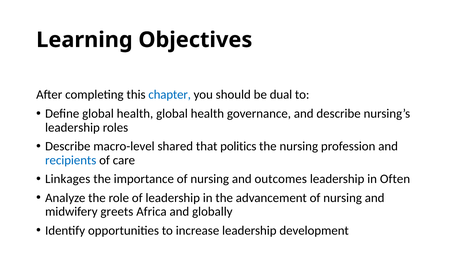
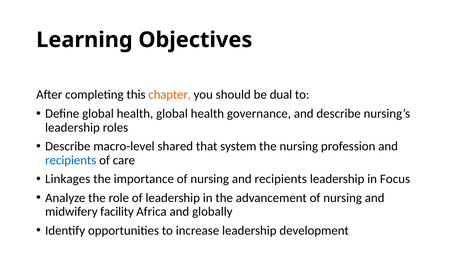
chapter colour: blue -> orange
politics: politics -> system
nursing and outcomes: outcomes -> recipients
Often: Often -> Focus
greets: greets -> facility
